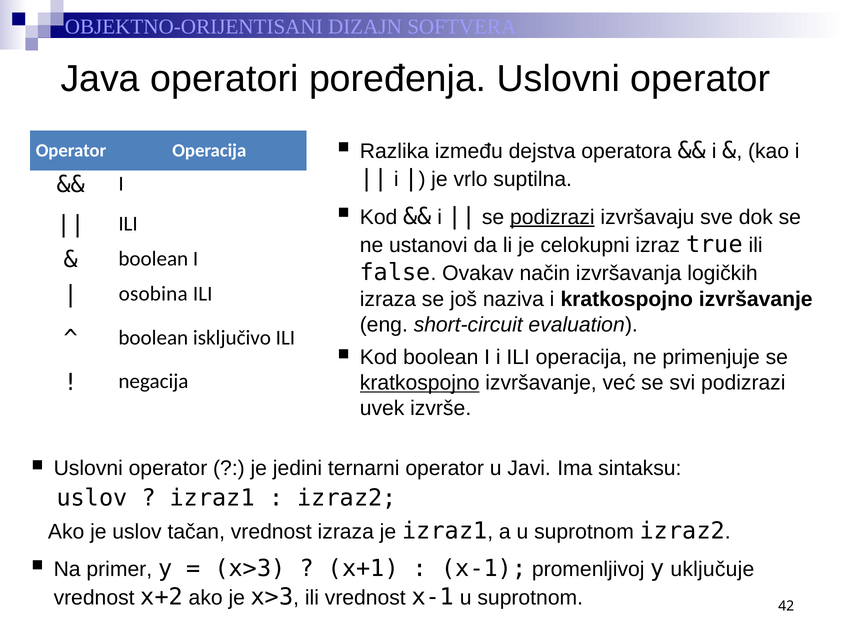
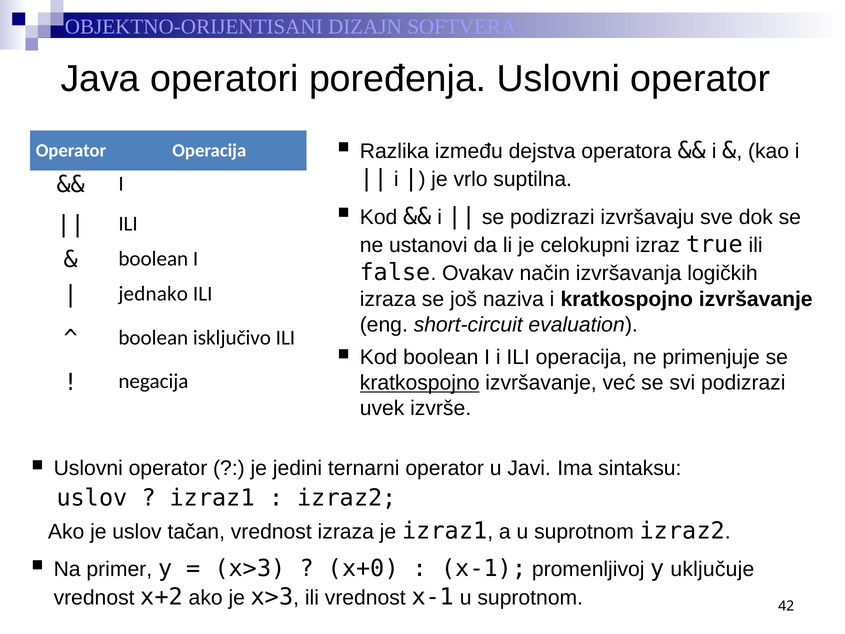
podizrazi at (552, 217) underline: present -> none
osobina: osobina -> jednako
x+1: x+1 -> x+0
